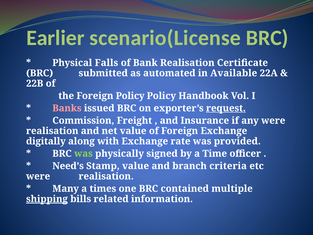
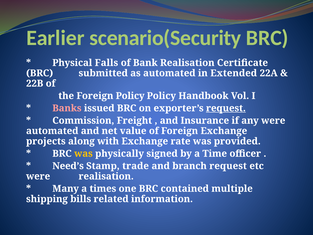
scenario(License: scenario(License -> scenario(Security
Available: Available -> Extended
realisation at (52, 131): realisation -> automated
digitally: digitally -> projects
was at (83, 153) colour: light green -> yellow
Stamp value: value -> trade
branch criteria: criteria -> request
shipping underline: present -> none
